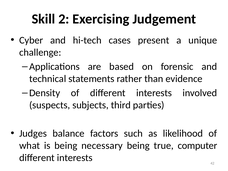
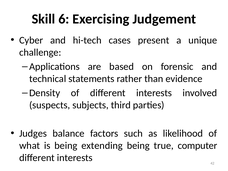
2: 2 -> 6
necessary: necessary -> extending
